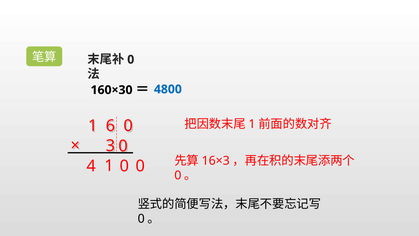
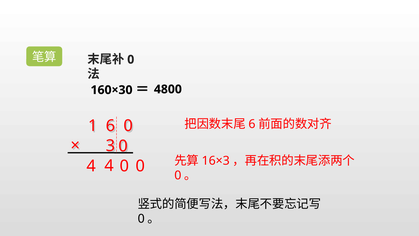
4800 colour: blue -> black
1 at (252, 124): 1 -> 6
4 1: 1 -> 4
